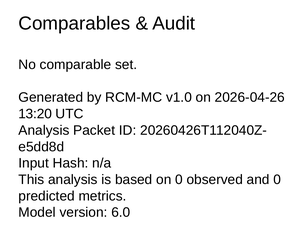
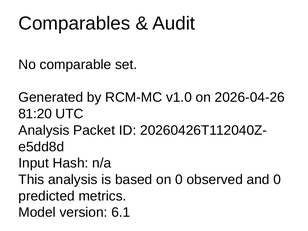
13:20: 13:20 -> 81:20
6.0: 6.0 -> 6.1
